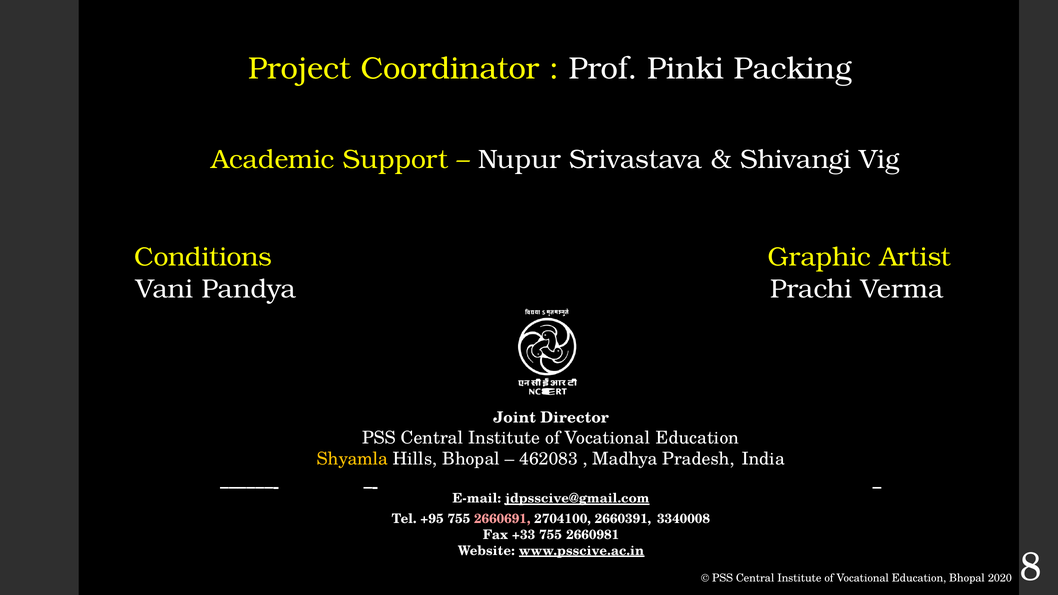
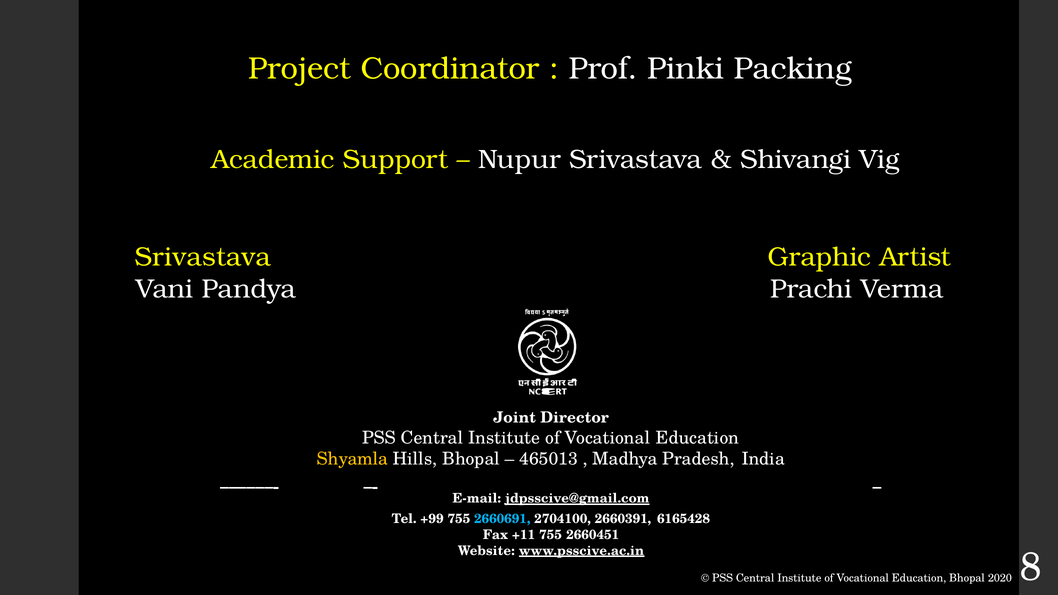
Conditions at (203, 257): Conditions -> Srivastava
462083: 462083 -> 465013
+95: +95 -> +99
2660691 colour: pink -> light blue
3340008: 3340008 -> 6165428
+33: +33 -> +11
2660981: 2660981 -> 2660451
